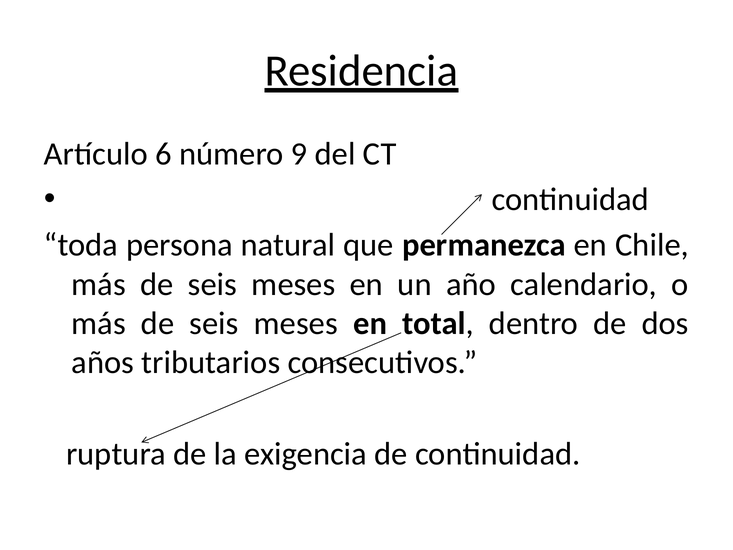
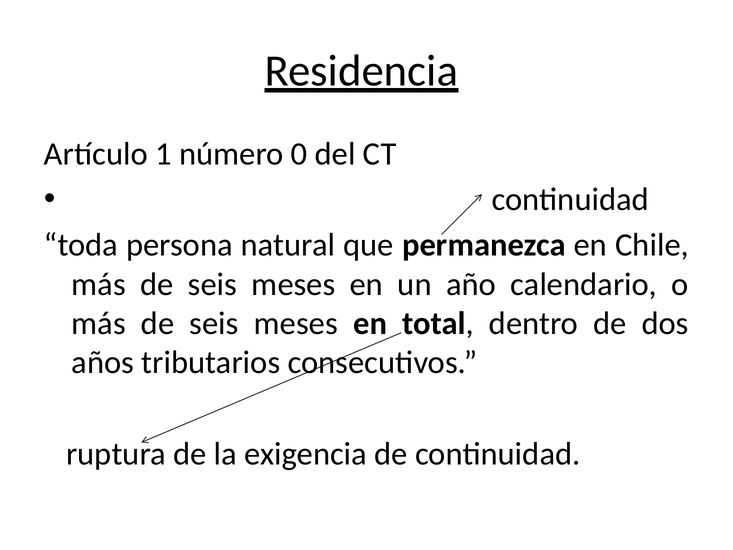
6: 6 -> 1
9: 9 -> 0
